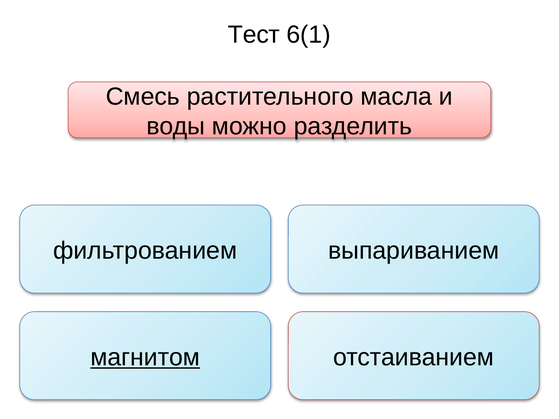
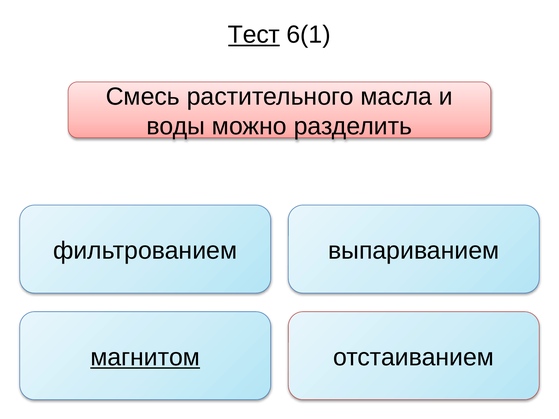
Тест underline: none -> present
